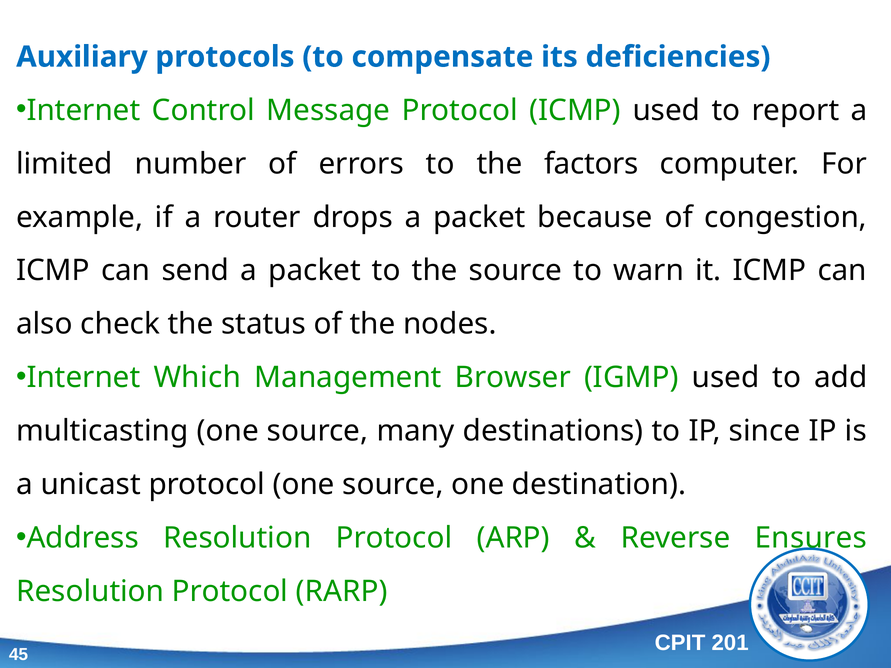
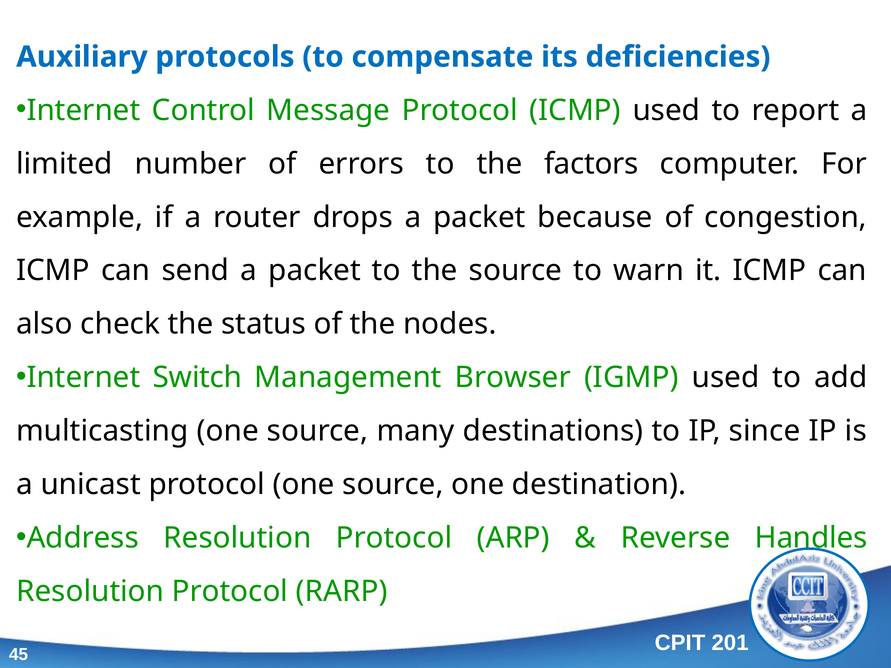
Which: Which -> Switch
Ensures: Ensures -> Handles
